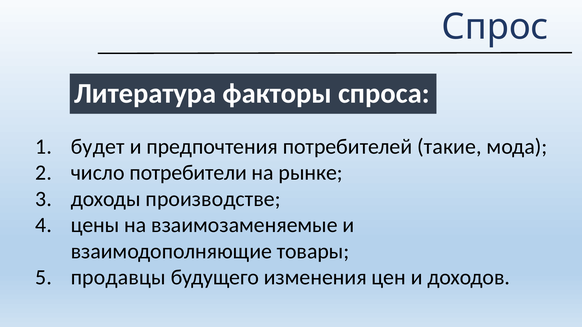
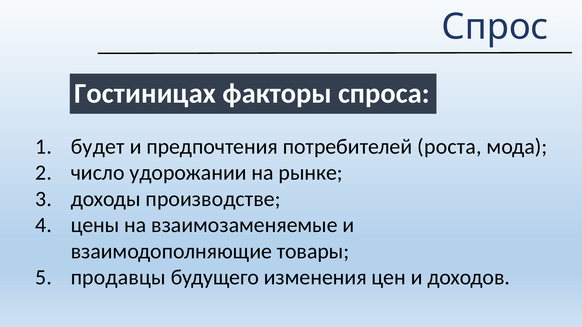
Литература: Литература -> Гостиницах
такие: такие -> роста
потребители: потребители -> удорожании
